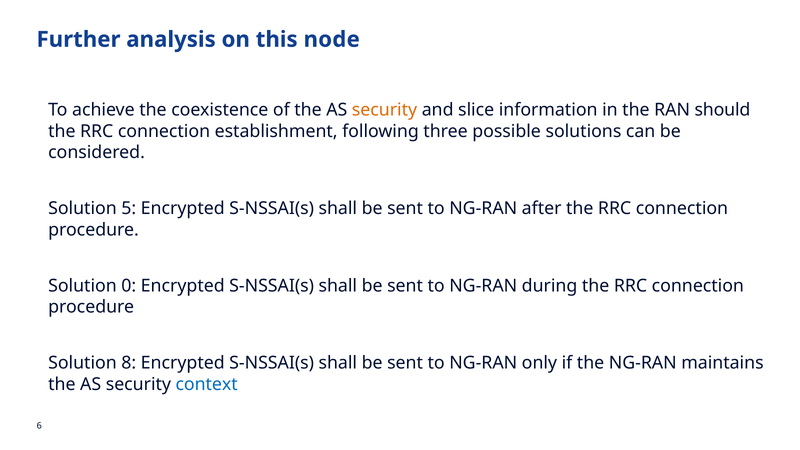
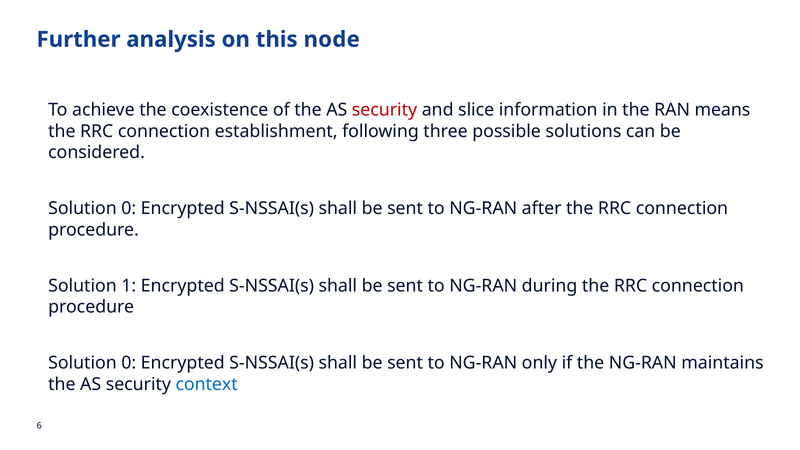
security at (384, 110) colour: orange -> red
should: should -> means
5 at (129, 209): 5 -> 0
0: 0 -> 1
8 at (129, 363): 8 -> 0
